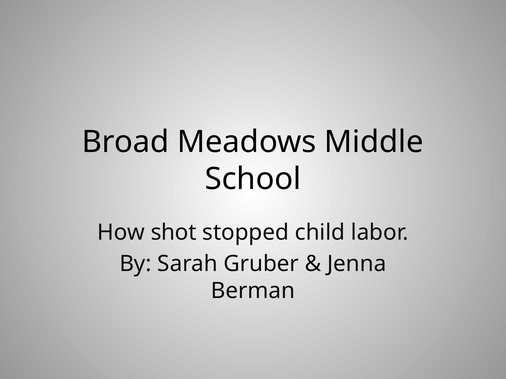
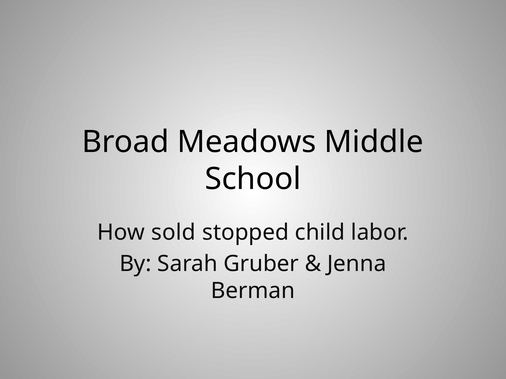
shot: shot -> sold
